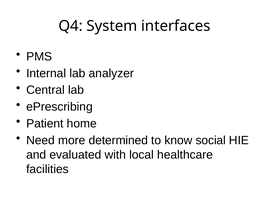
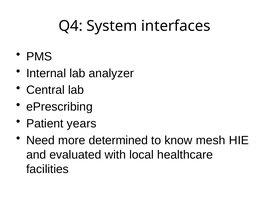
home: home -> years
social: social -> mesh
